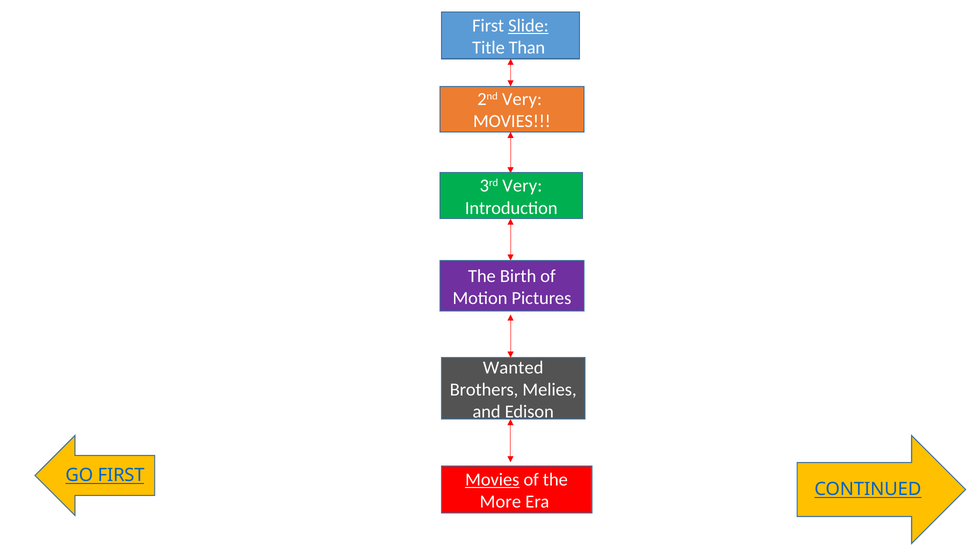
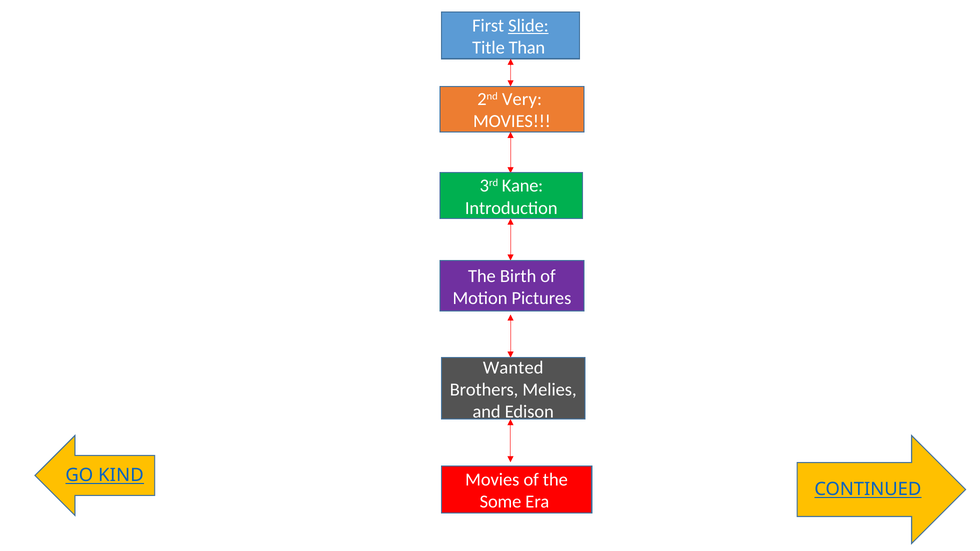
3rd Very: Very -> Kane
GO FIRST: FIRST -> KIND
Movies at (492, 480) underline: present -> none
More: More -> Some
